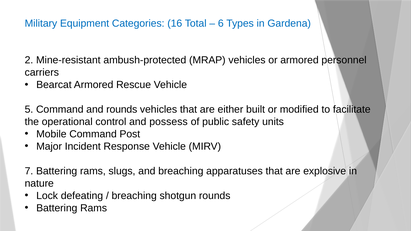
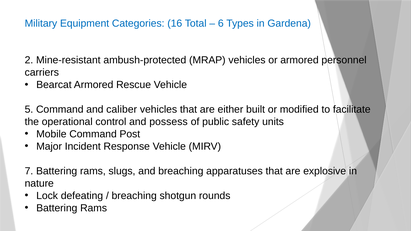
and rounds: rounds -> caliber
